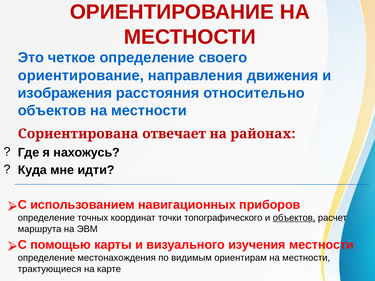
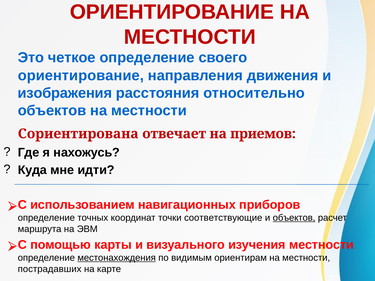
районах: районах -> приемов
топографического: топографического -> соответствующие
местонахождения underline: none -> present
трактующиеся: трактующиеся -> пострадавших
